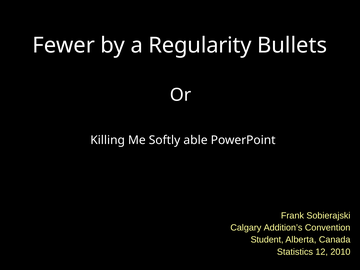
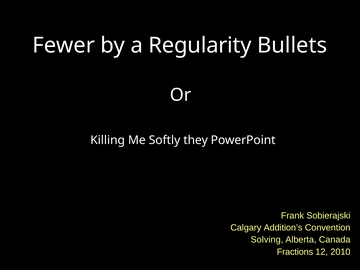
able: able -> they
Student: Student -> Solving
Statistics: Statistics -> Fractions
